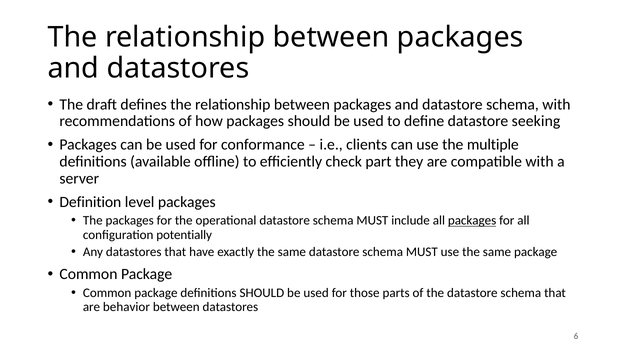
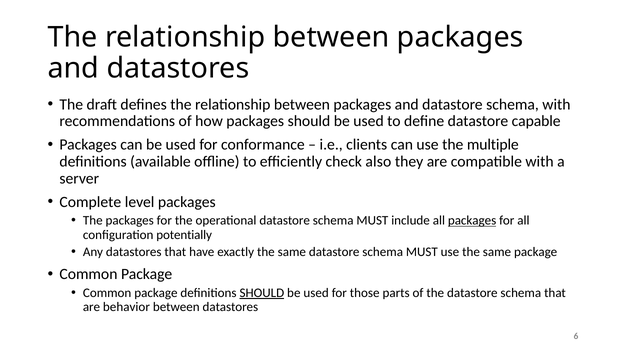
seeking: seeking -> capable
part: part -> also
Definition: Definition -> Complete
SHOULD at (262, 293) underline: none -> present
